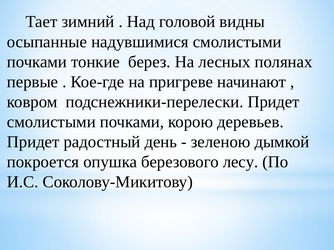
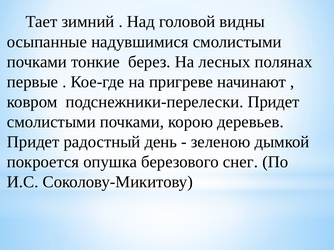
лесу: лесу -> снег
